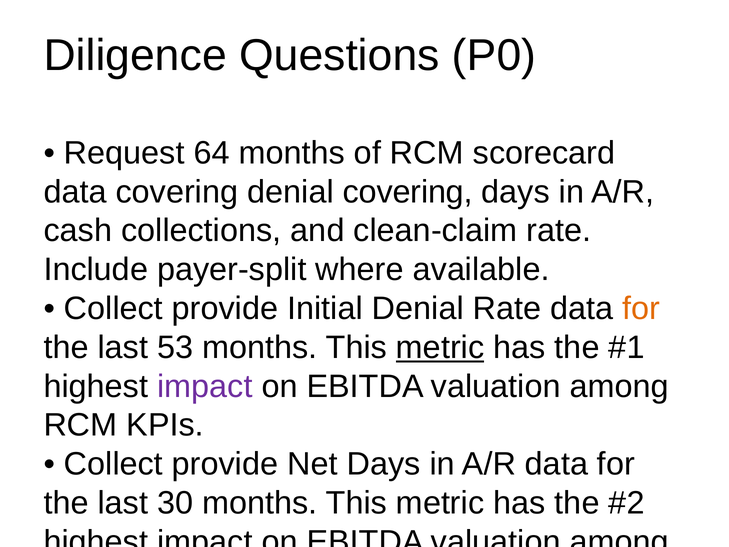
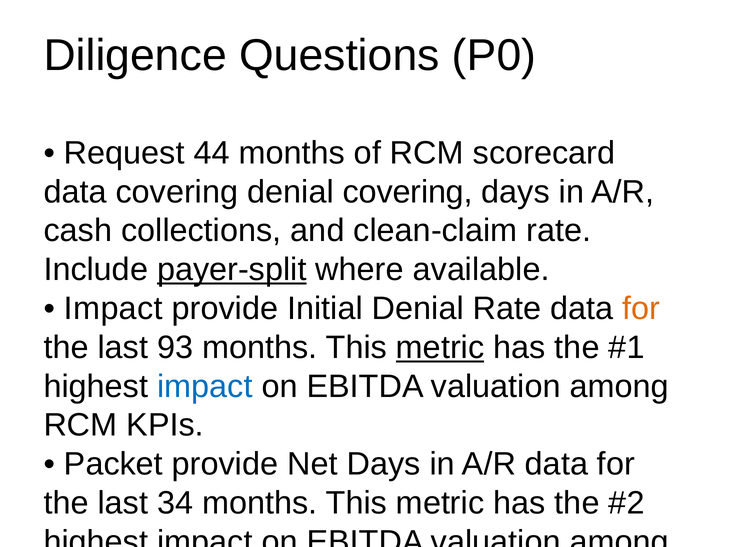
64: 64 -> 44
payer-split underline: none -> present
Collect at (113, 308): Collect -> Impact
53: 53 -> 93
impact at (205, 386) colour: purple -> blue
Collect at (113, 464): Collect -> Packet
30: 30 -> 34
